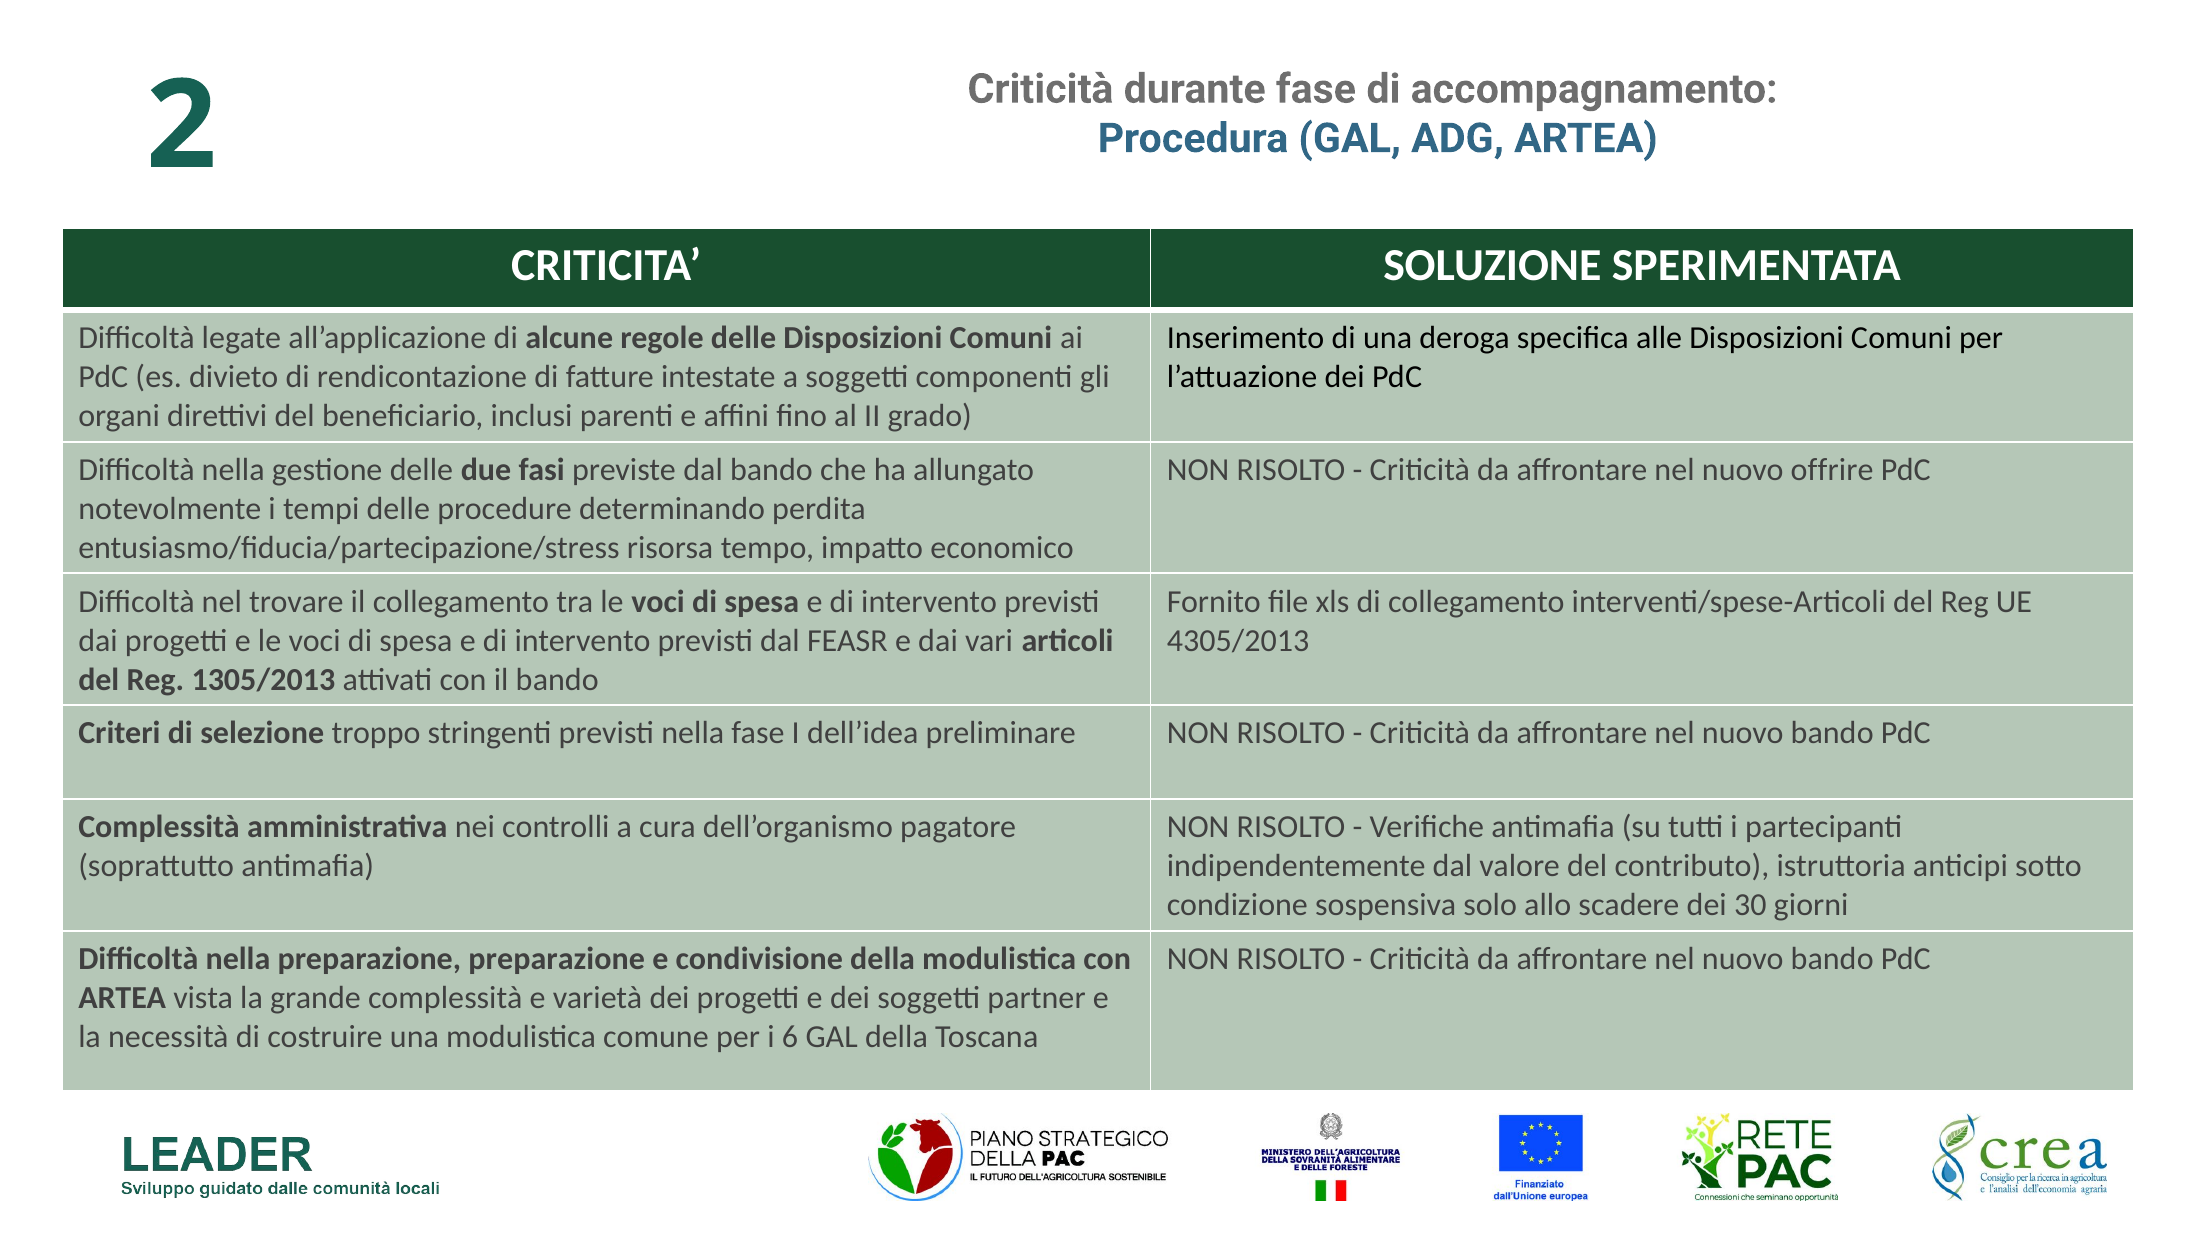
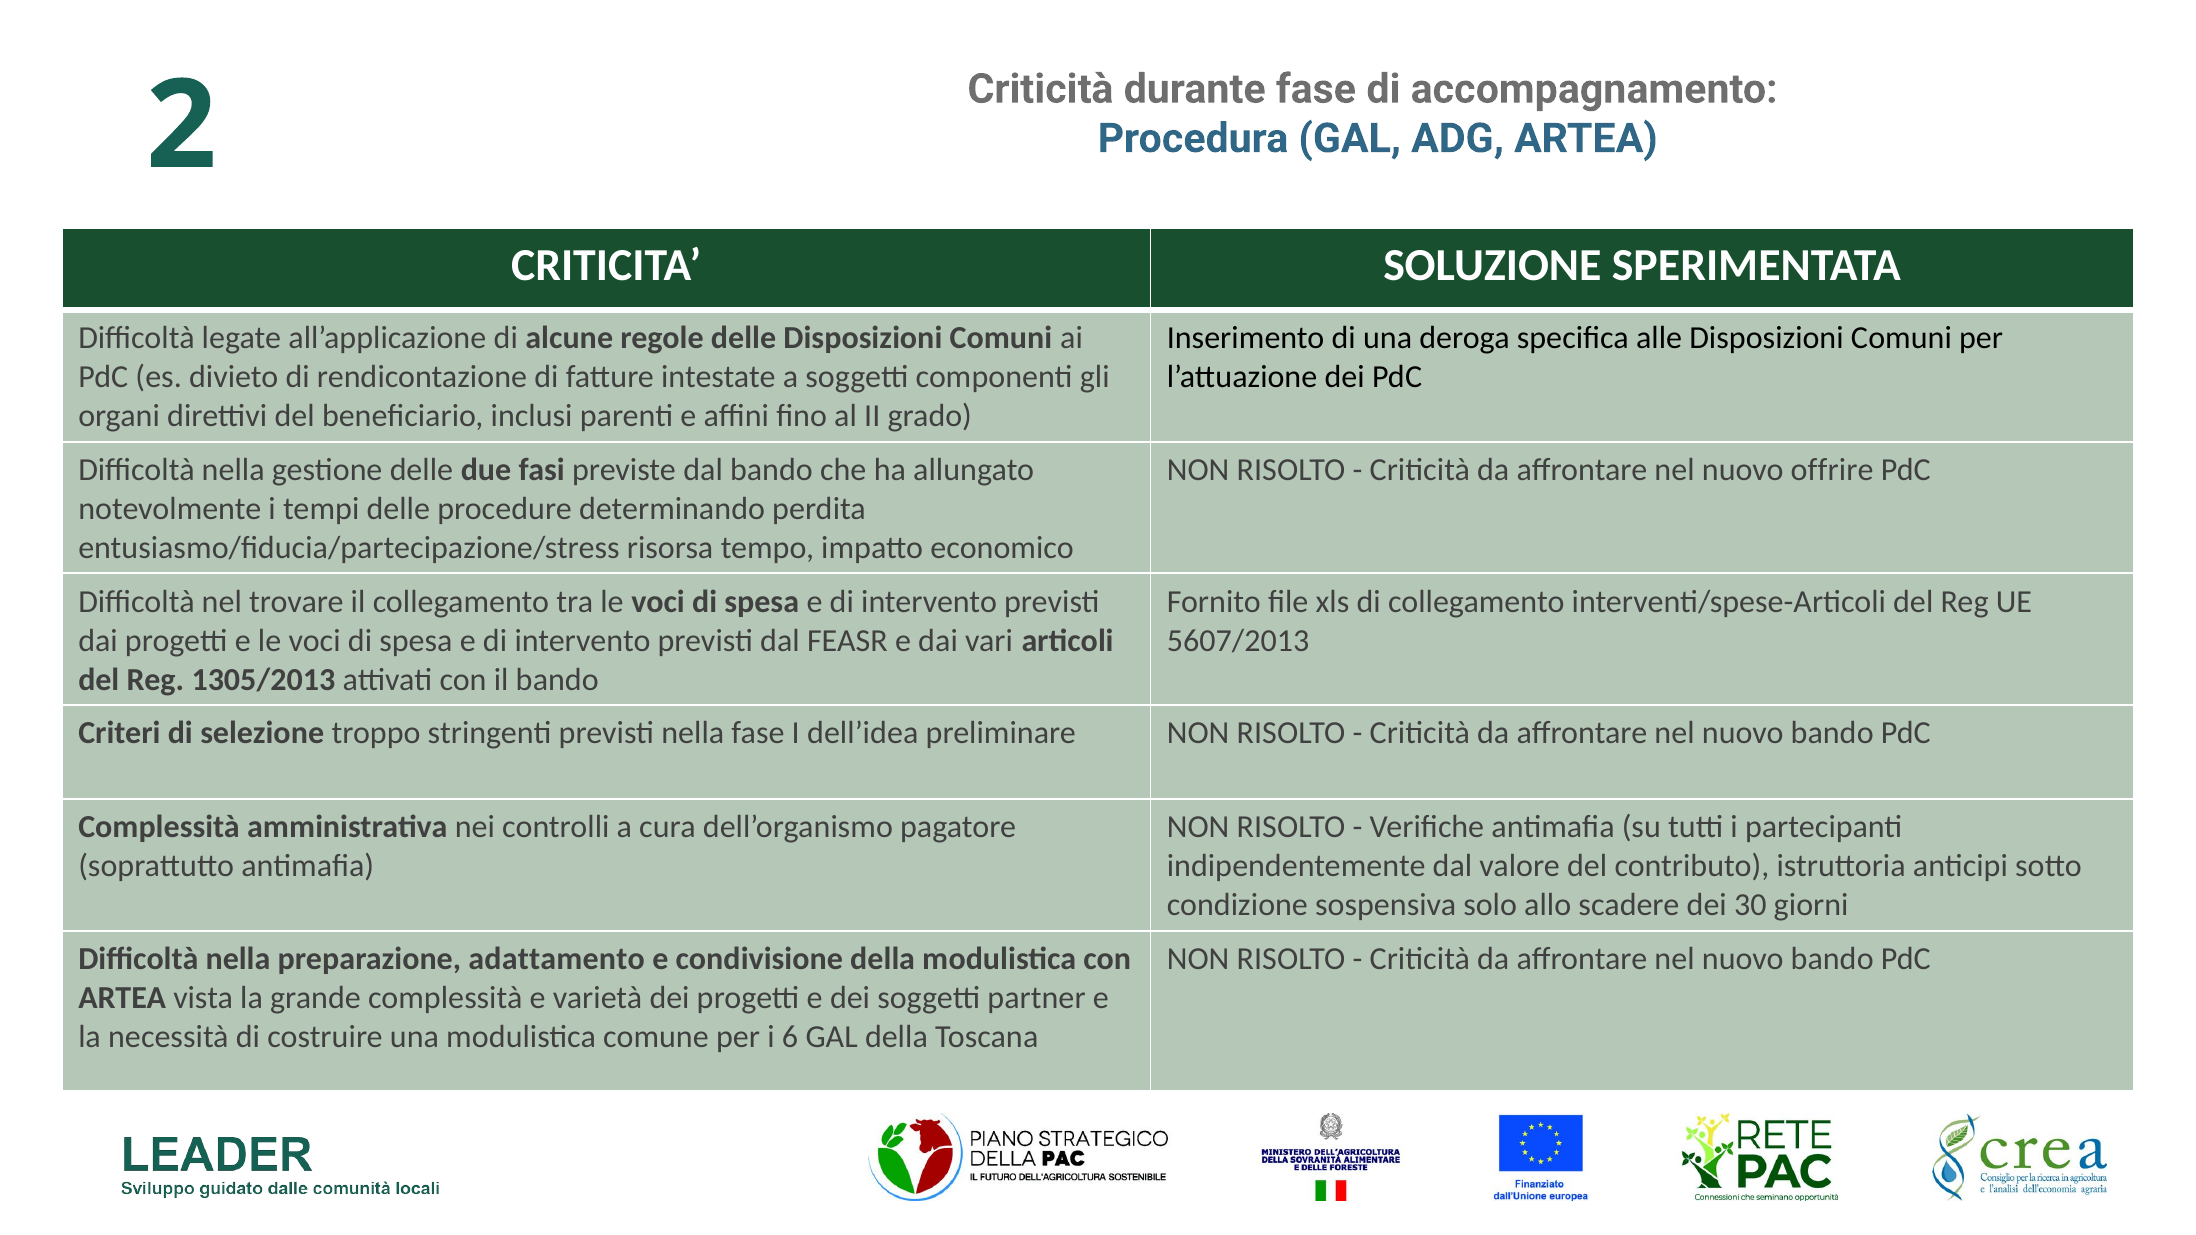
4305/2013: 4305/2013 -> 5607/2013
preparazione preparazione: preparazione -> adattamento
